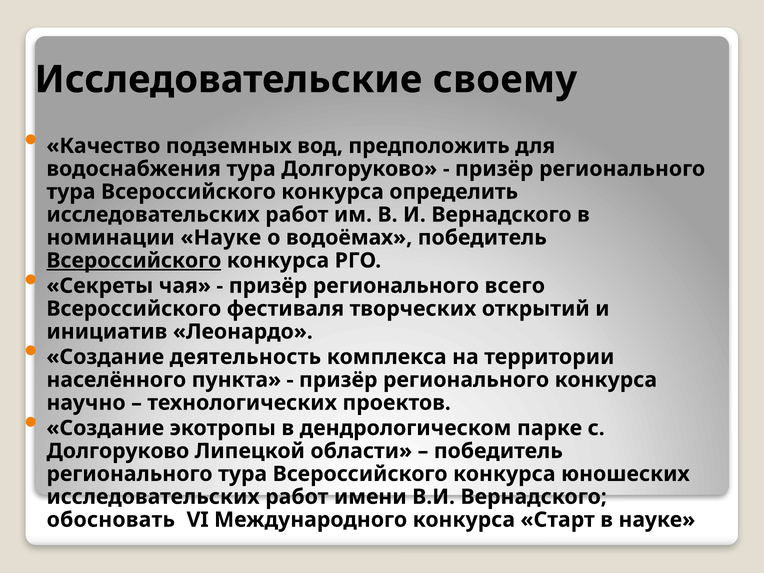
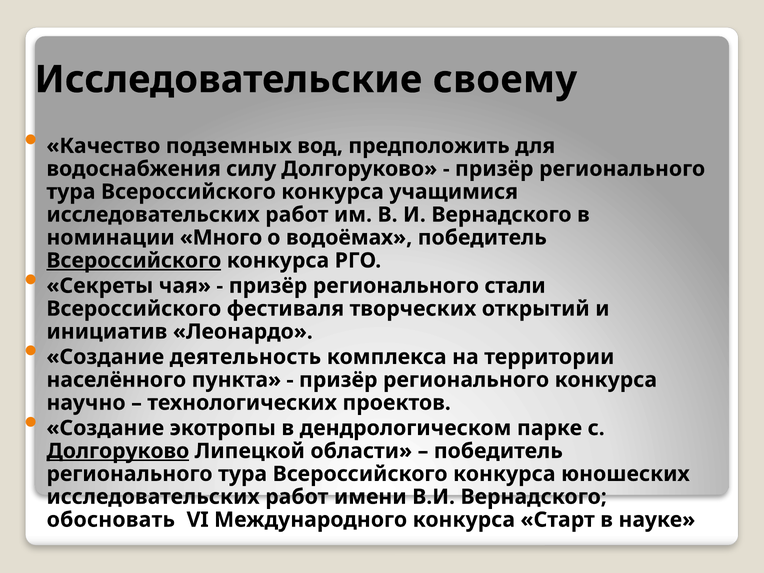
водоснабжения тура: тура -> силу
определить: определить -> учащимися
номинации Науке: Науке -> Много
всего: всего -> стали
Долгоруково at (118, 451) underline: none -> present
